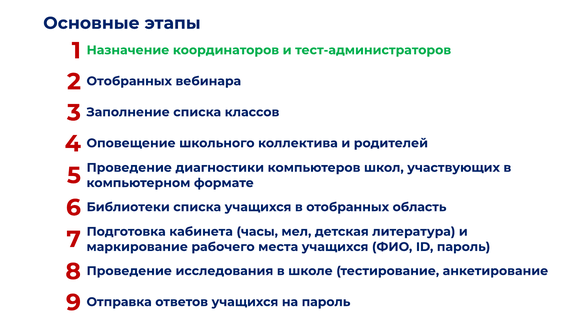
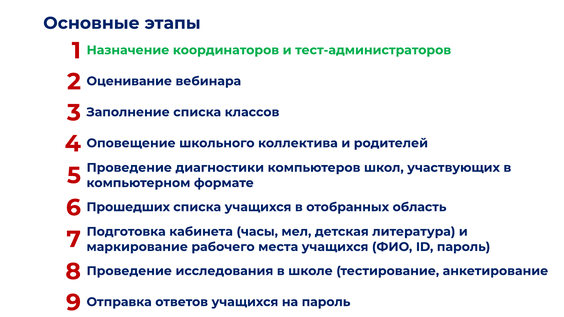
2 Отобранных: Отобранных -> Оценивание
Библиотеки: Библиотеки -> Прошедших
